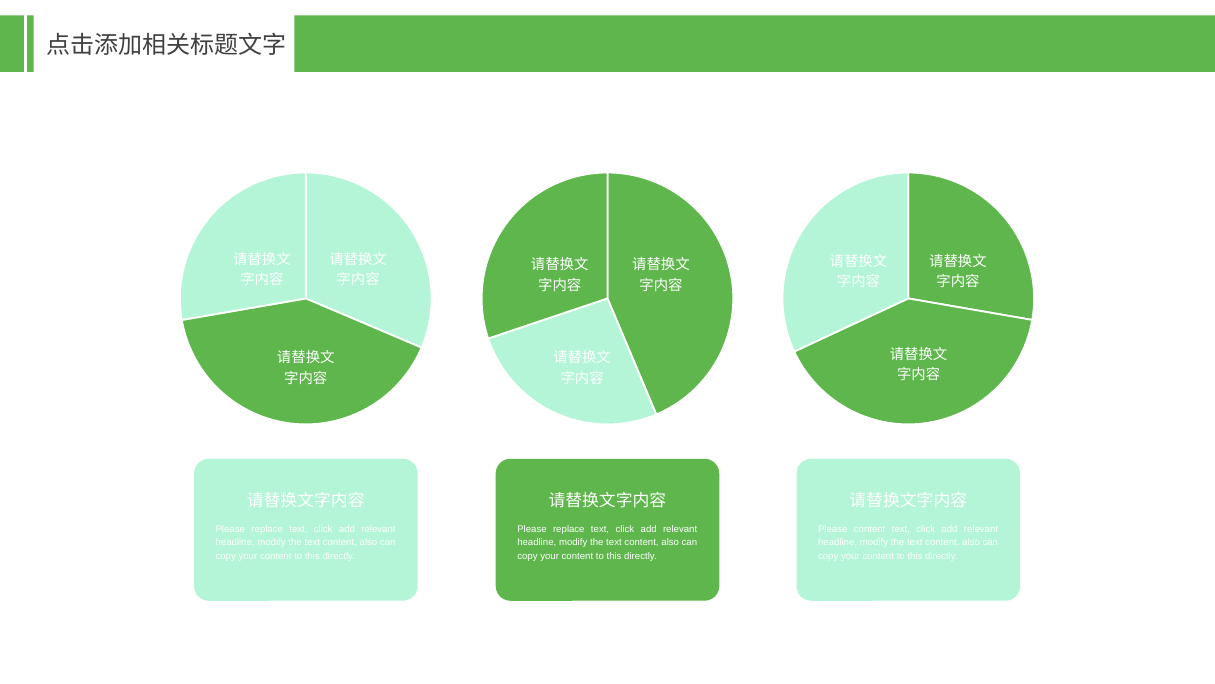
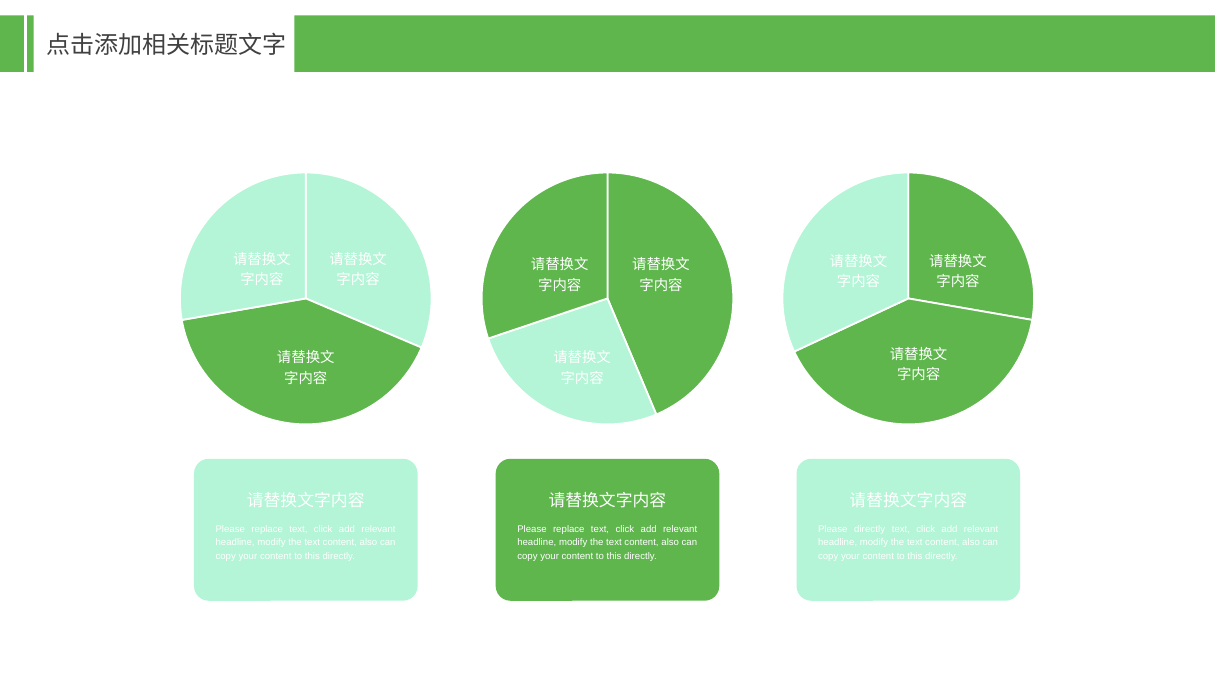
Please content: content -> directly
